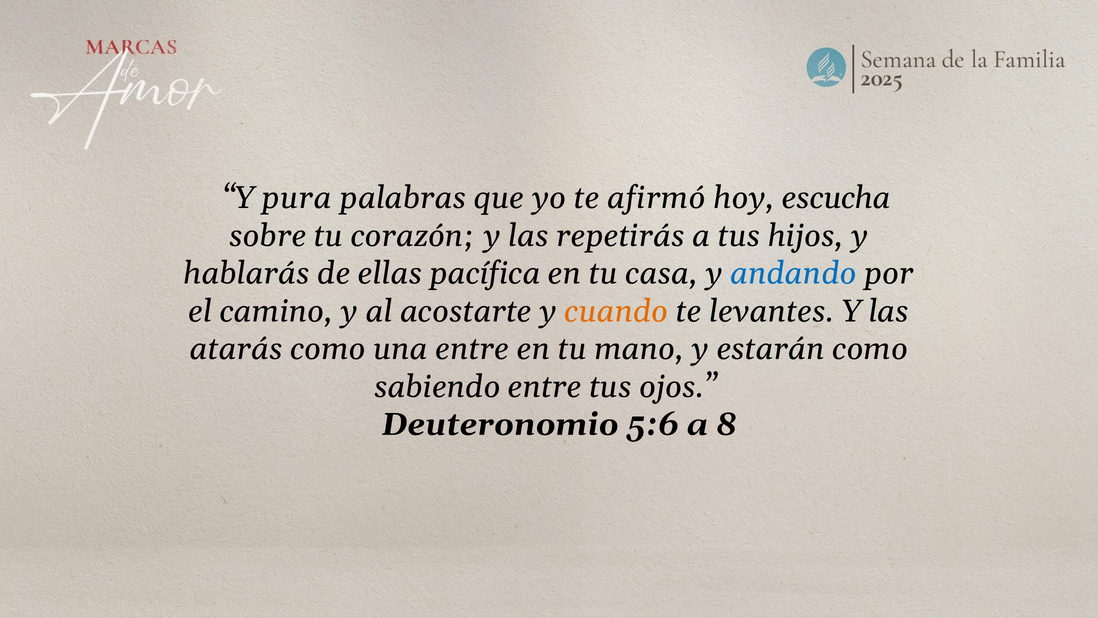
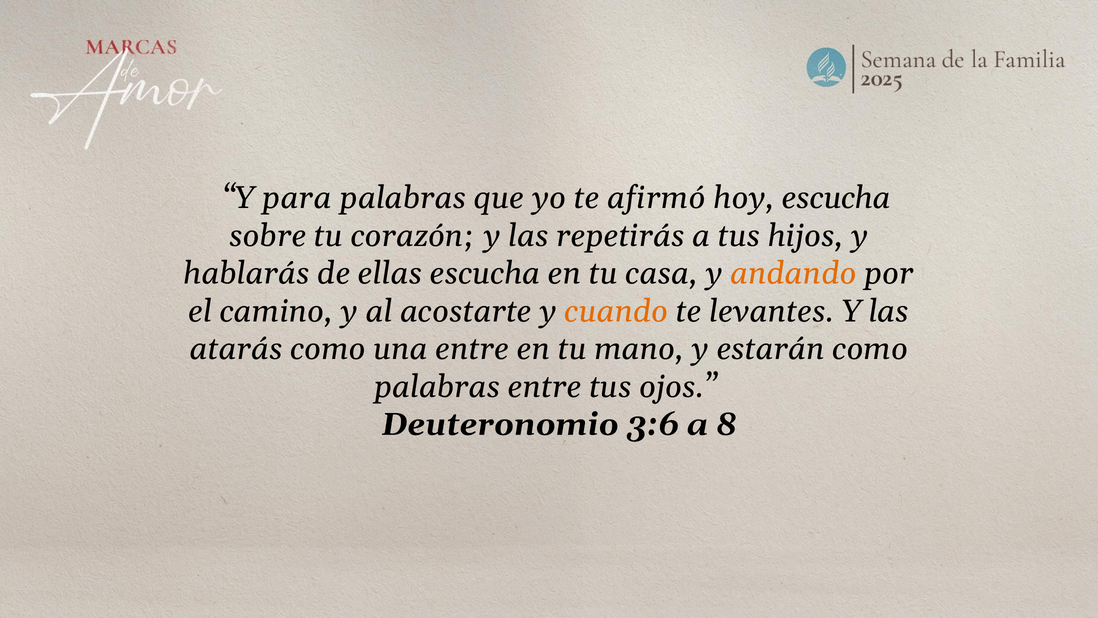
pura: pura -> para
ellas pacífica: pacífica -> escucha
andando colour: blue -> orange
sabiendo at (437, 386): sabiendo -> palabras
5:6: 5:6 -> 3:6
